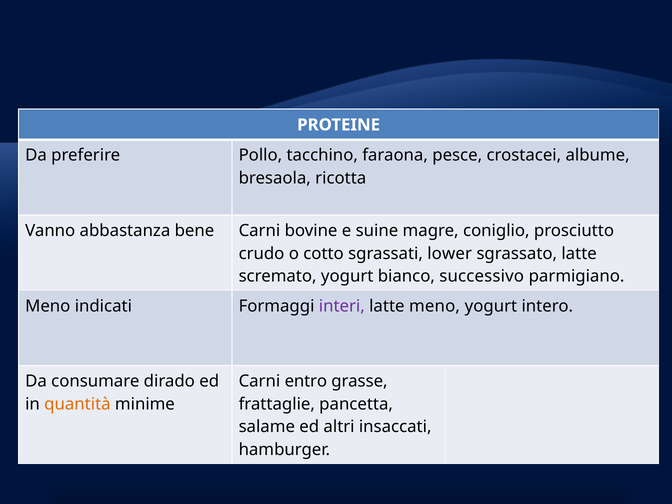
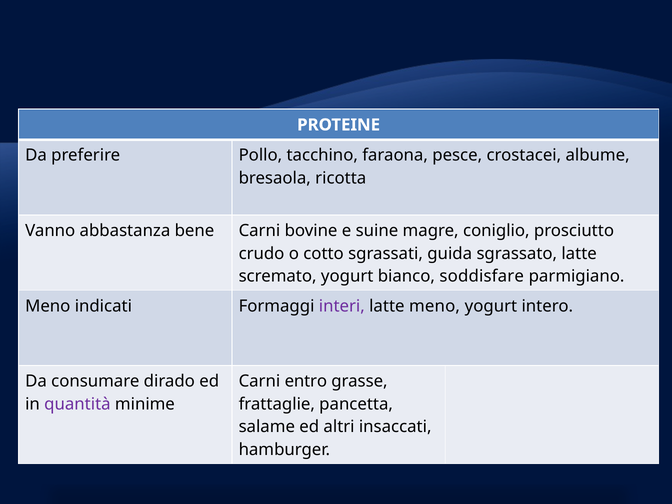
lower: lower -> guida
successivo: successivo -> soddisfare
quantità colour: orange -> purple
